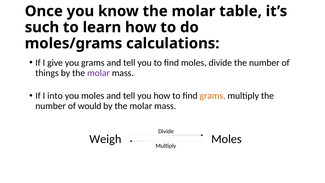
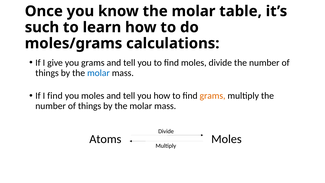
molar at (98, 73) colour: purple -> blue
I into: into -> find
would at (90, 106): would -> things
Weigh: Weigh -> Atoms
